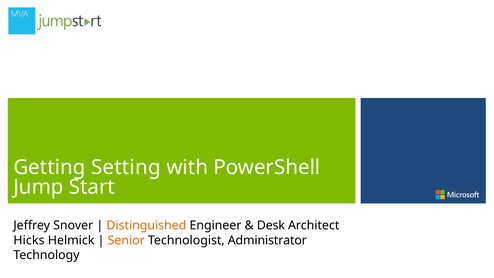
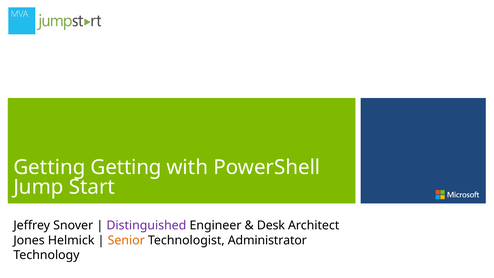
Getting Setting: Setting -> Getting
Distinguished colour: orange -> purple
Hicks: Hicks -> Jones
